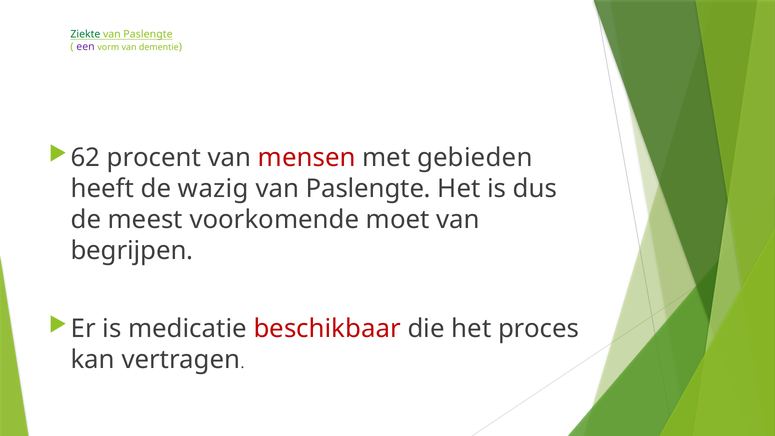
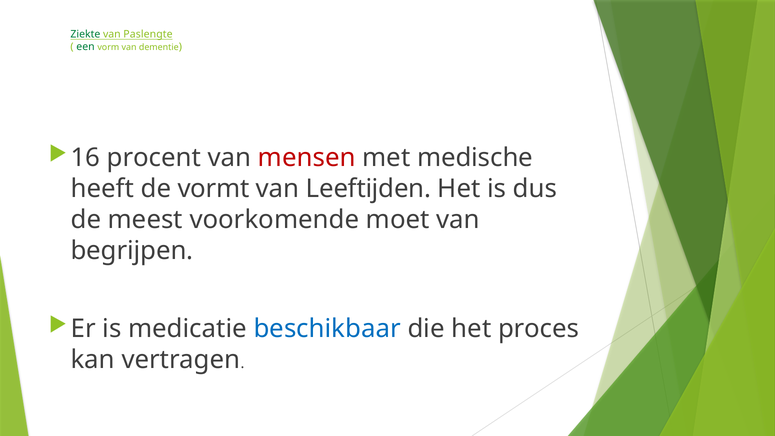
een colour: purple -> green
62: 62 -> 16
gebieden: gebieden -> medische
wazig: wazig -> vormt
Paslengte at (368, 189): Paslengte -> Leeftijden
beschikbaar colour: red -> blue
